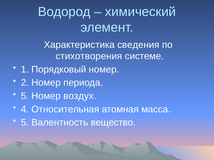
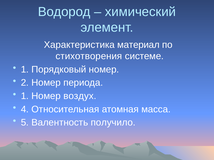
сведения: сведения -> материал
5 at (25, 96): 5 -> 1
вещество: вещество -> получило
